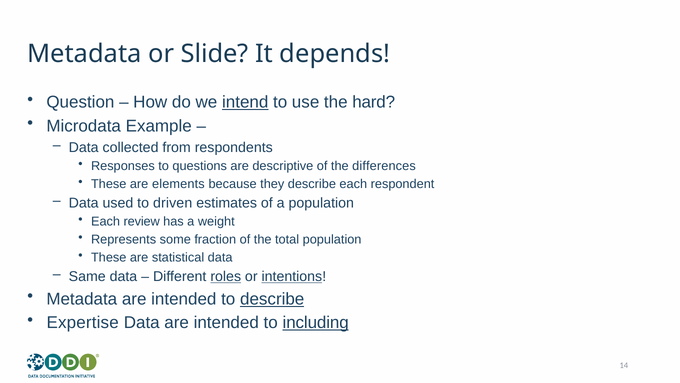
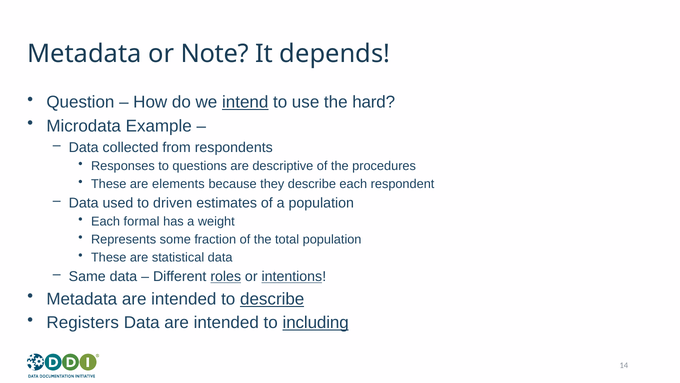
Slide: Slide -> Note
differences: differences -> procedures
review: review -> formal
Expertise: Expertise -> Registers
